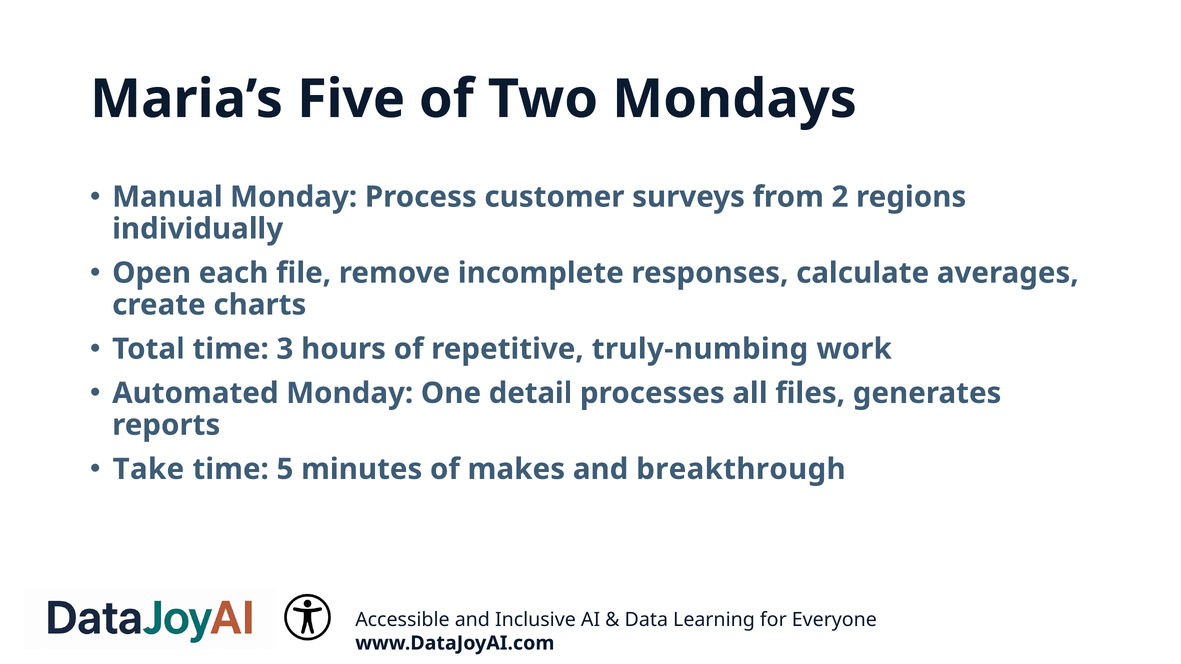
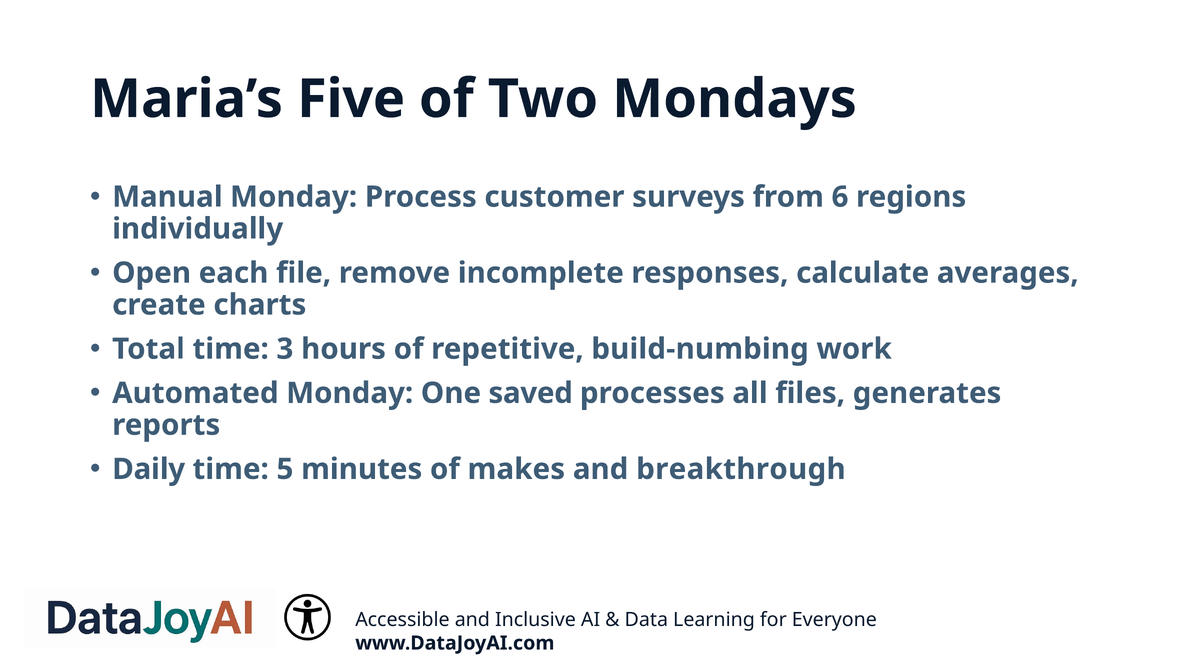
2: 2 -> 6
truly-numbing: truly-numbing -> build-numbing
detail: detail -> saved
Take: Take -> Daily
